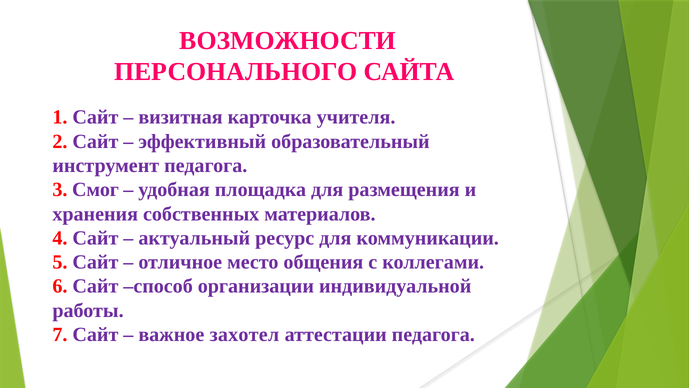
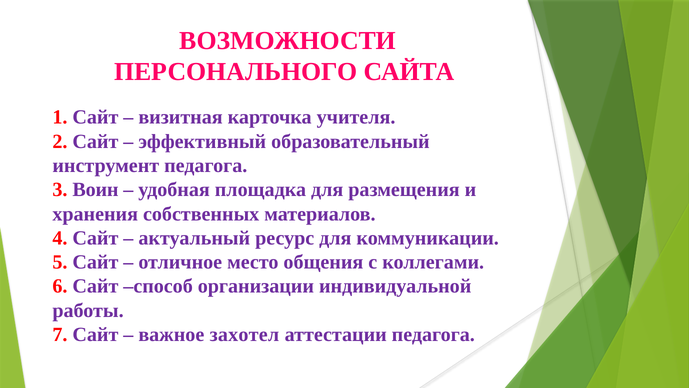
Смог: Смог -> Воин
